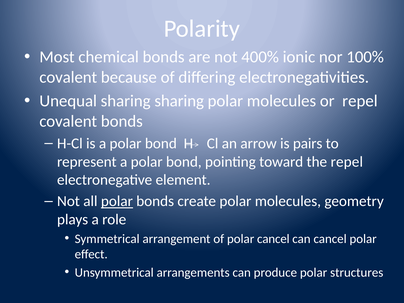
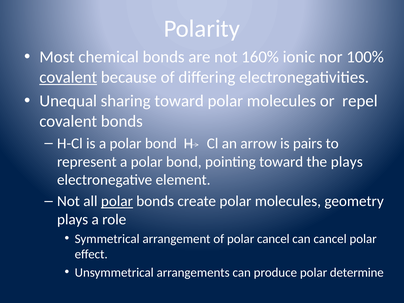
400%: 400% -> 160%
covalent at (68, 77) underline: none -> present
sharing sharing: sharing -> toward
the repel: repel -> plays
structures: structures -> determine
